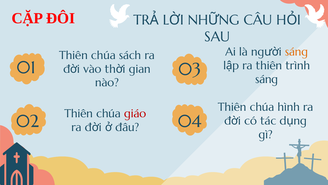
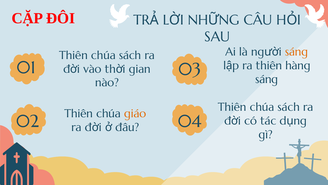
trình: trình -> hàng
hình at (289, 107): hình -> sách
giáo colour: red -> orange
